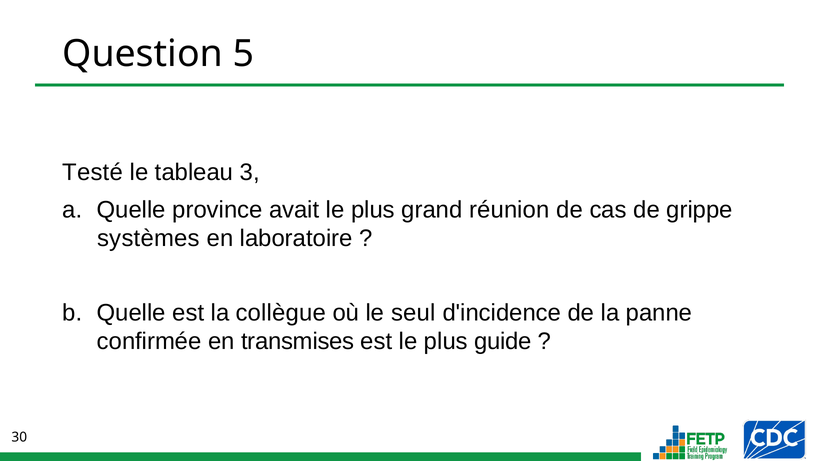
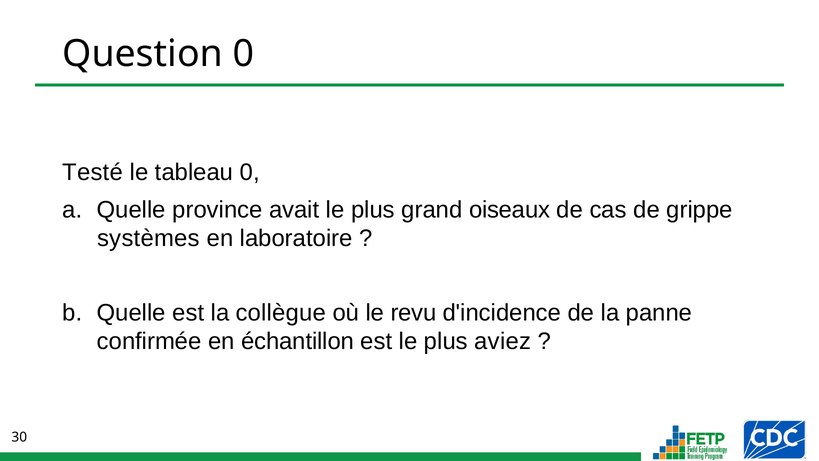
Question 5: 5 -> 0
tableau 3: 3 -> 0
réunion: réunion -> oiseaux
seul: seul -> revu
transmises: transmises -> échantillon
guide: guide -> aviez
